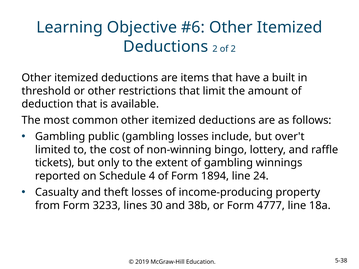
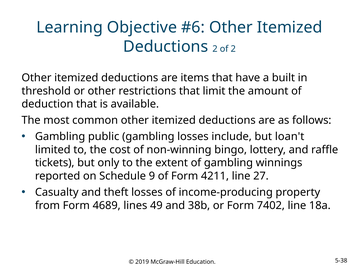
over't: over't -> loan't
4: 4 -> 9
1894: 1894 -> 4211
24: 24 -> 27
3233: 3233 -> 4689
30: 30 -> 49
4777: 4777 -> 7402
